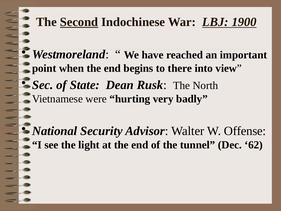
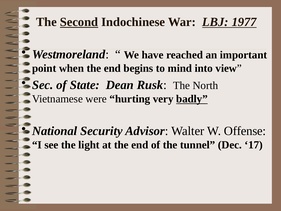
1900: 1900 -> 1977
there: there -> mind
badly underline: none -> present
62: 62 -> 17
